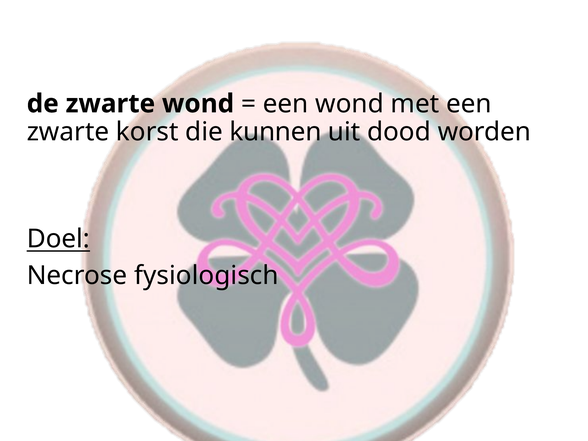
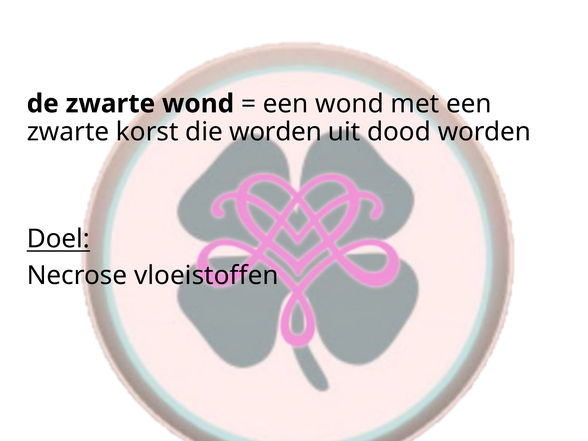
die kunnen: kunnen -> worden
fysiologisch: fysiologisch -> vloeistoffen
